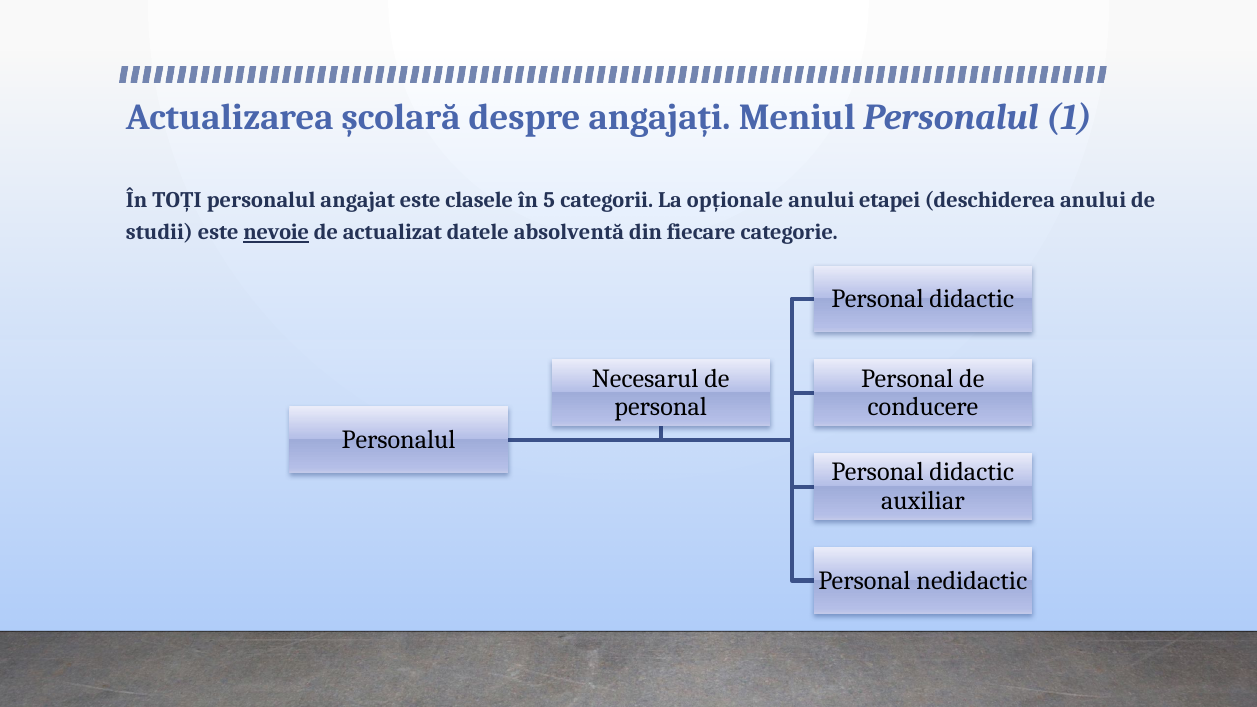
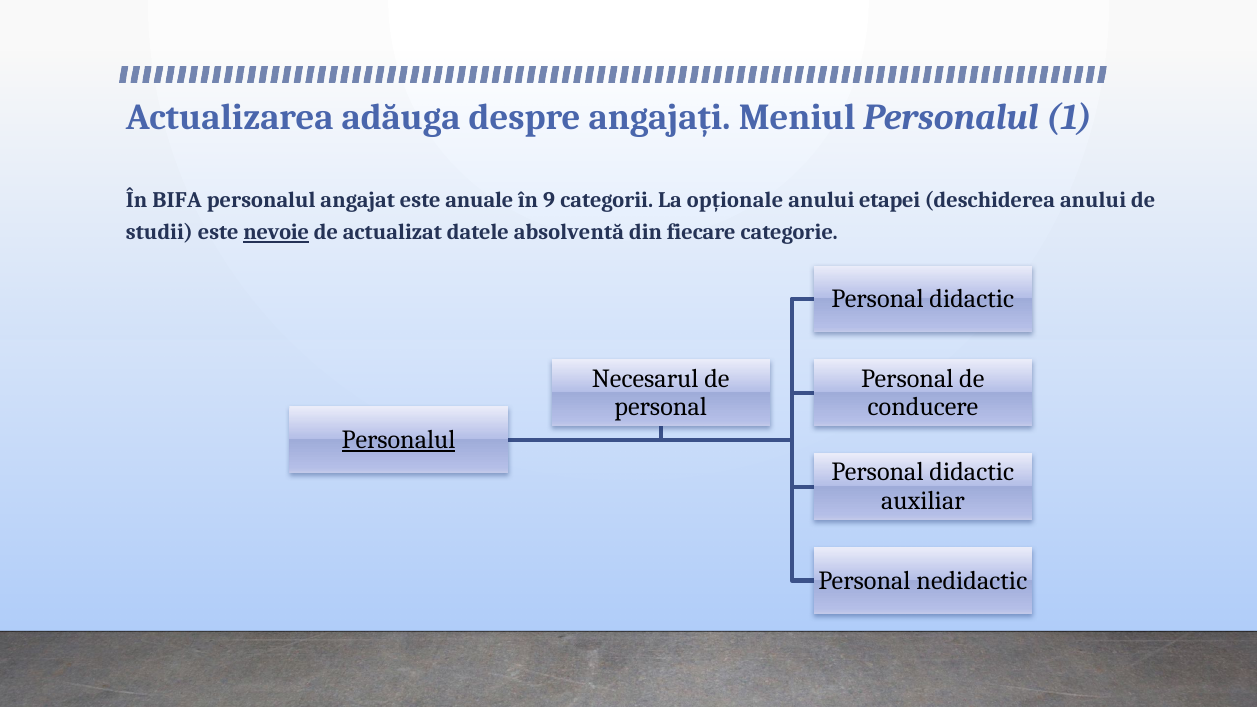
școlară: școlară -> adăuga
TOȚI: TOȚI -> BIFA
clasele: clasele -> anuale
5: 5 -> 9
Personalul at (399, 440) underline: none -> present
